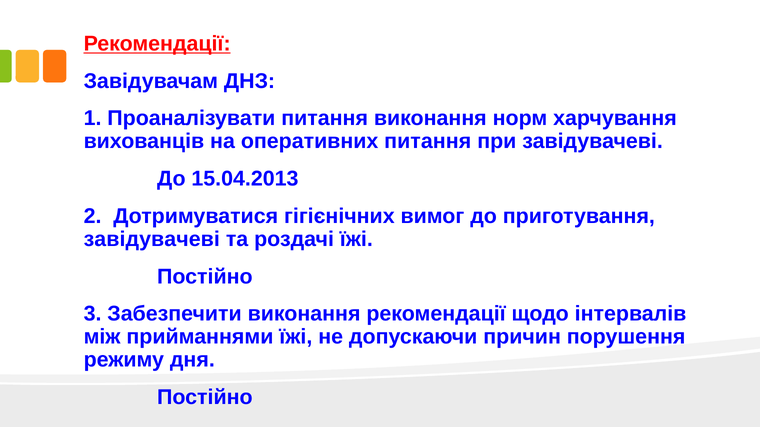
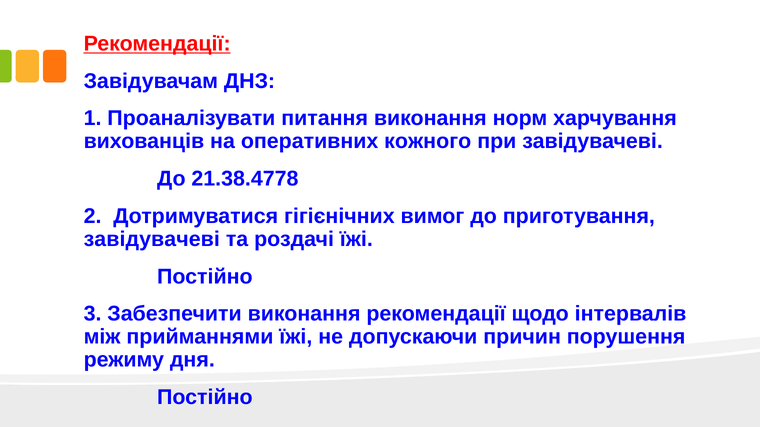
оперативних питання: питання -> кожного
15.04.2013: 15.04.2013 -> 21.38.4778
